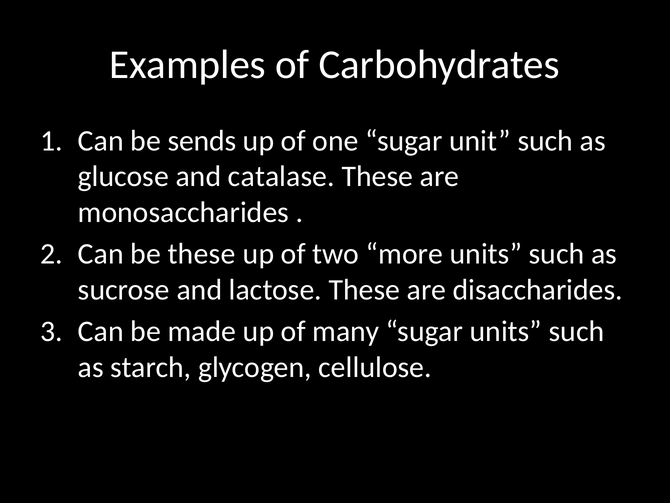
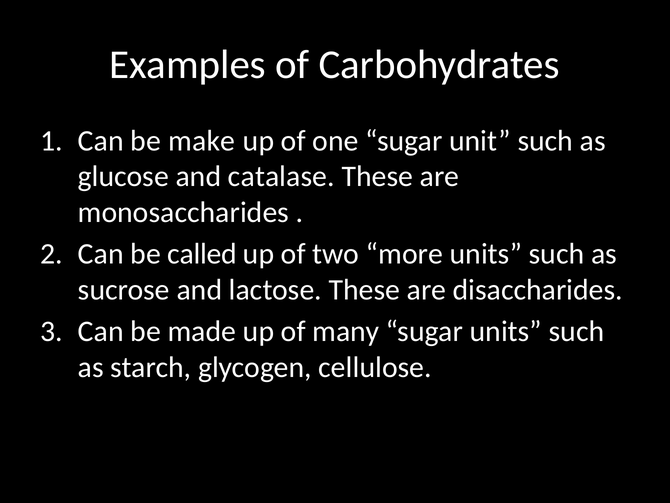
sends: sends -> make
be these: these -> called
